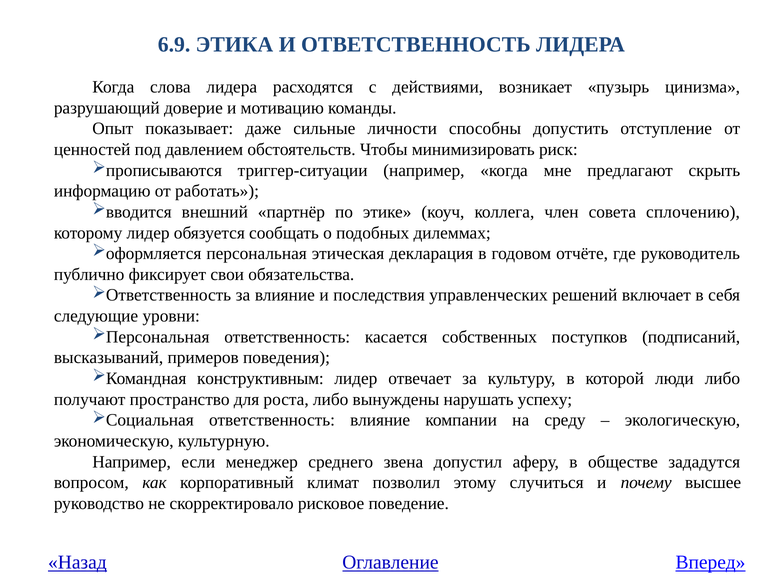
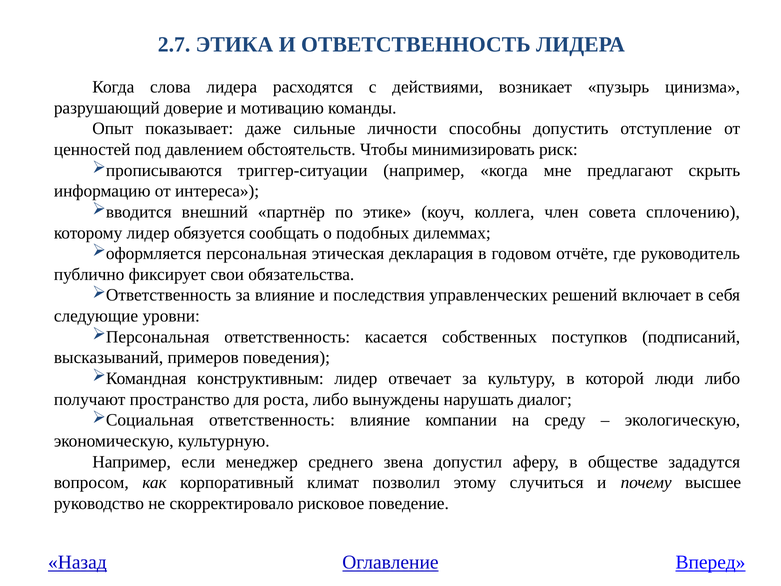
6.9: 6.9 -> 2.7
работать: работать -> интереса
успеху: успеху -> диалог
